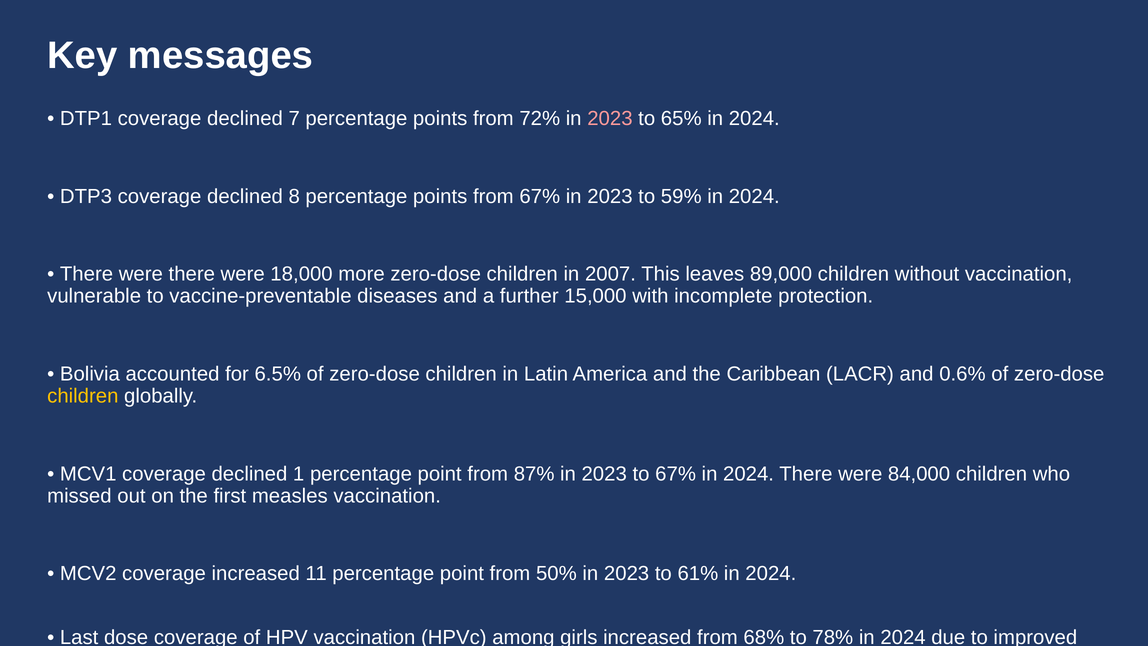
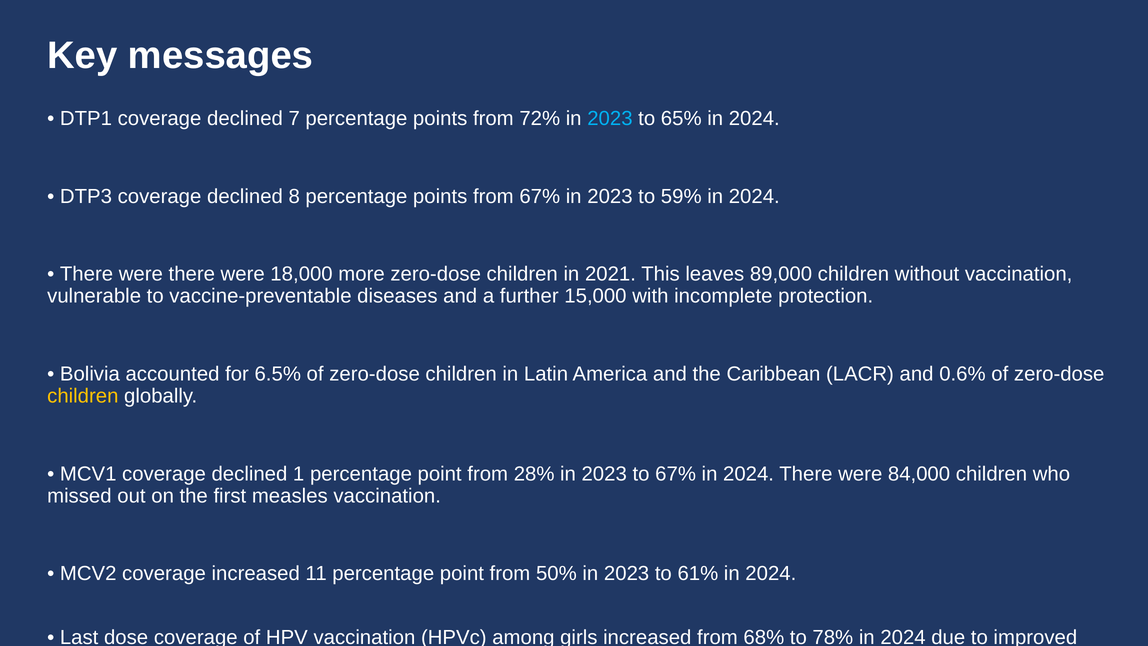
2023 at (610, 118) colour: pink -> light blue
2007: 2007 -> 2021
87%: 87% -> 28%
